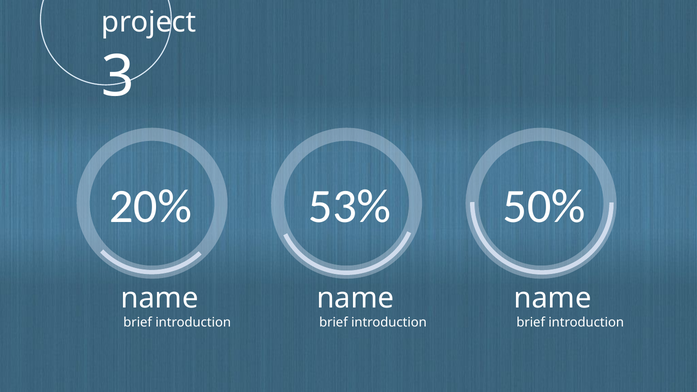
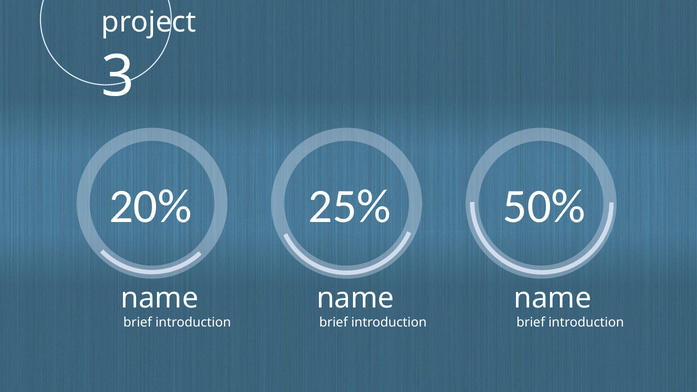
53%: 53% -> 25%
